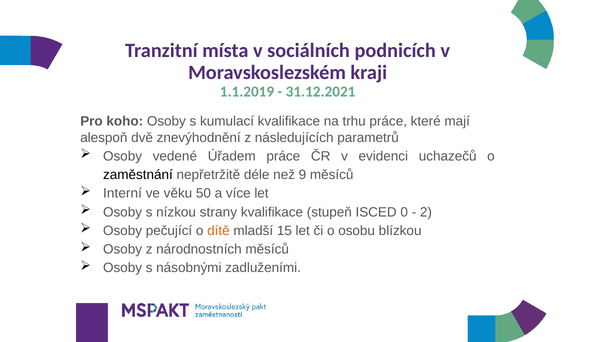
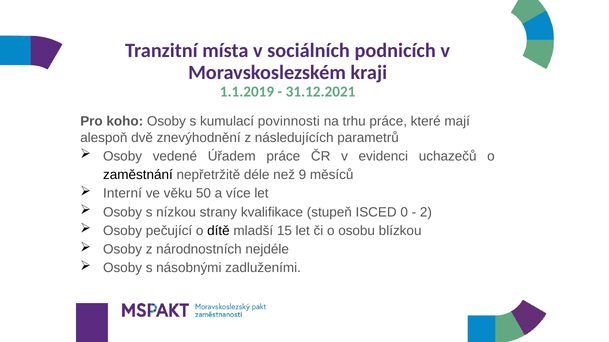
kumulací kvalifikace: kvalifikace -> povinnosti
dítě colour: orange -> black
národnostních měsíců: měsíců -> nejdéle
